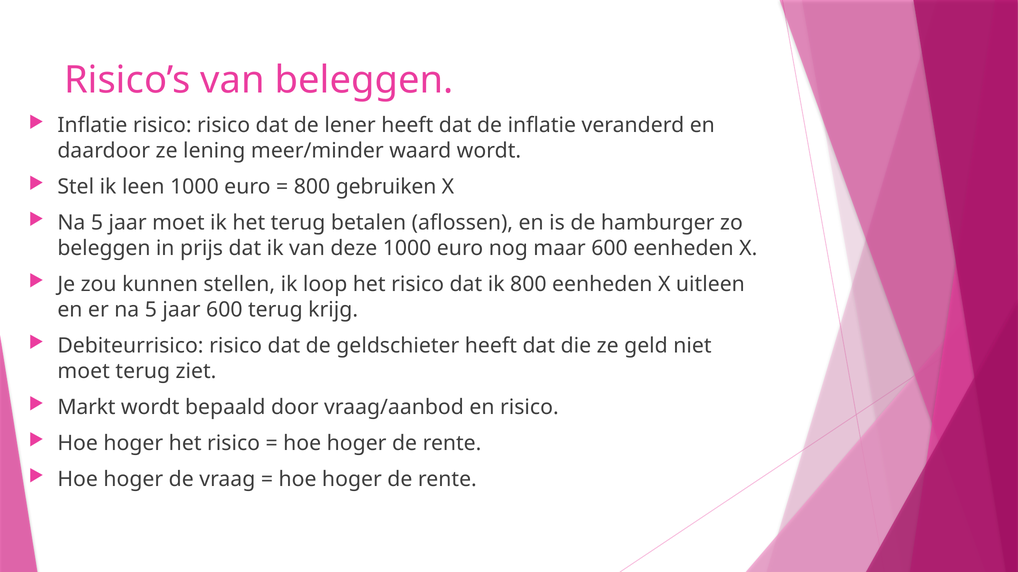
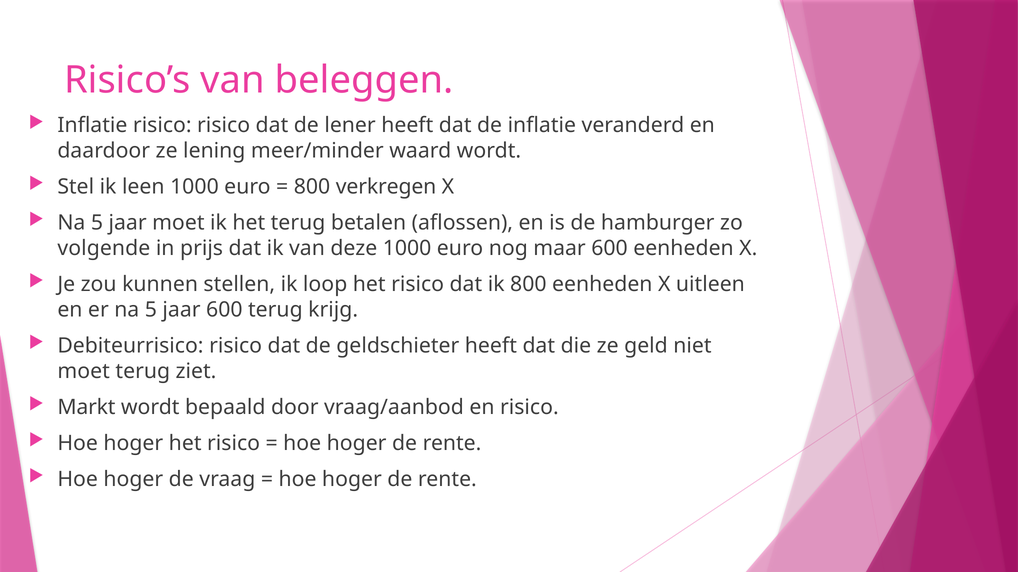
gebruiken: gebruiken -> verkregen
beleggen at (104, 249): beleggen -> volgende
